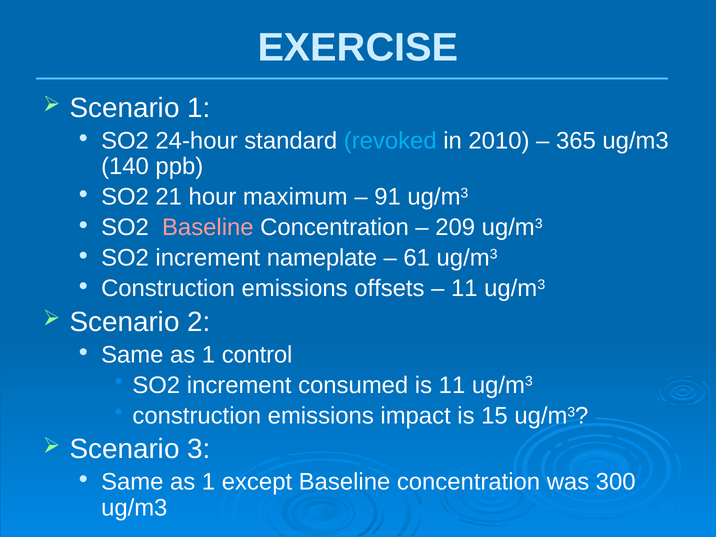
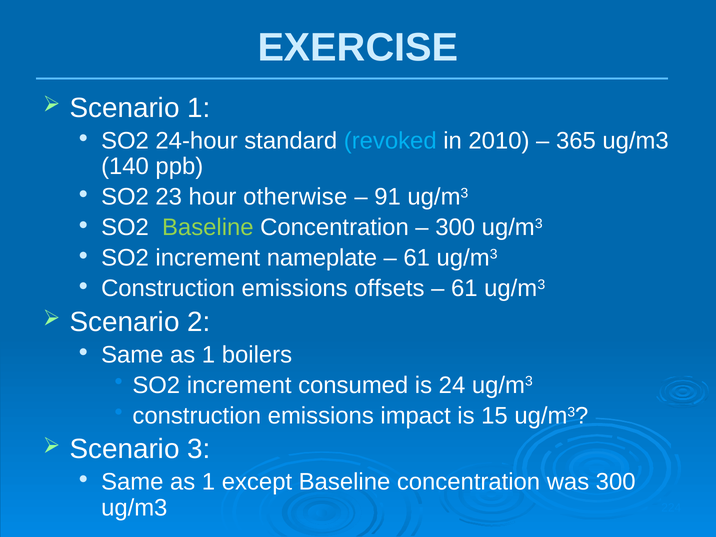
21: 21 -> 23
maximum: maximum -> otherwise
Baseline at (208, 227) colour: pink -> light green
209 at (455, 227): 209 -> 300
11 at (464, 289): 11 -> 61
control: control -> boilers
is 11: 11 -> 24
